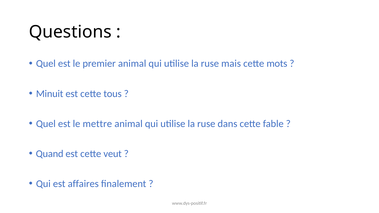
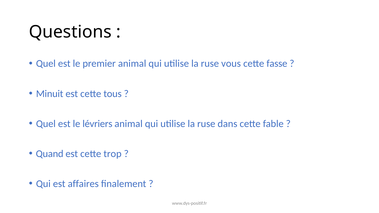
mais: mais -> vous
mots: mots -> fasse
mettre: mettre -> lévriers
veut: veut -> trop
